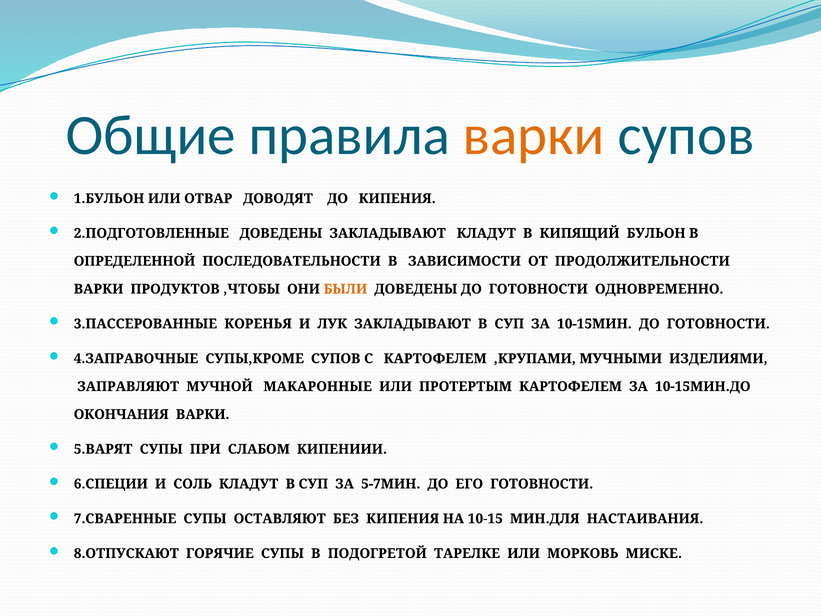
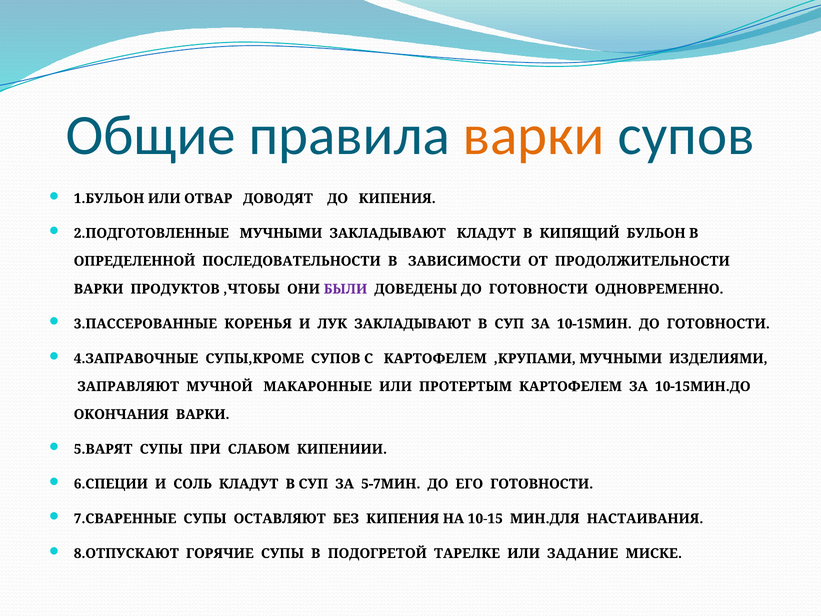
2.ПОДГОТОВЛЕННЫЕ ДОВЕДЕНЫ: ДОВЕДЕНЫ -> МУЧНЫМИ
БЫЛИ colour: orange -> purple
МОРКОВЬ: МОРКОВЬ -> ЗАДАНИЕ
